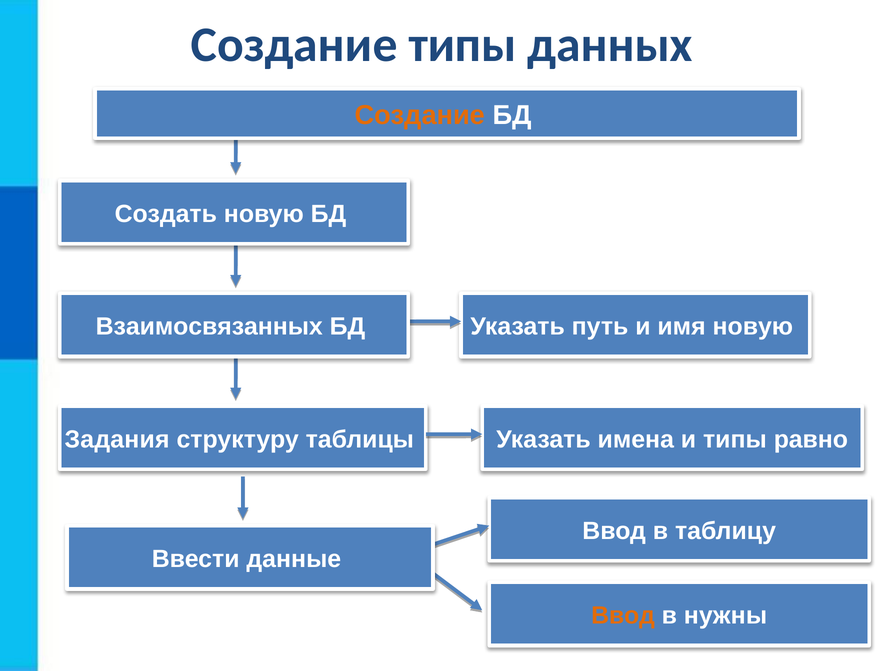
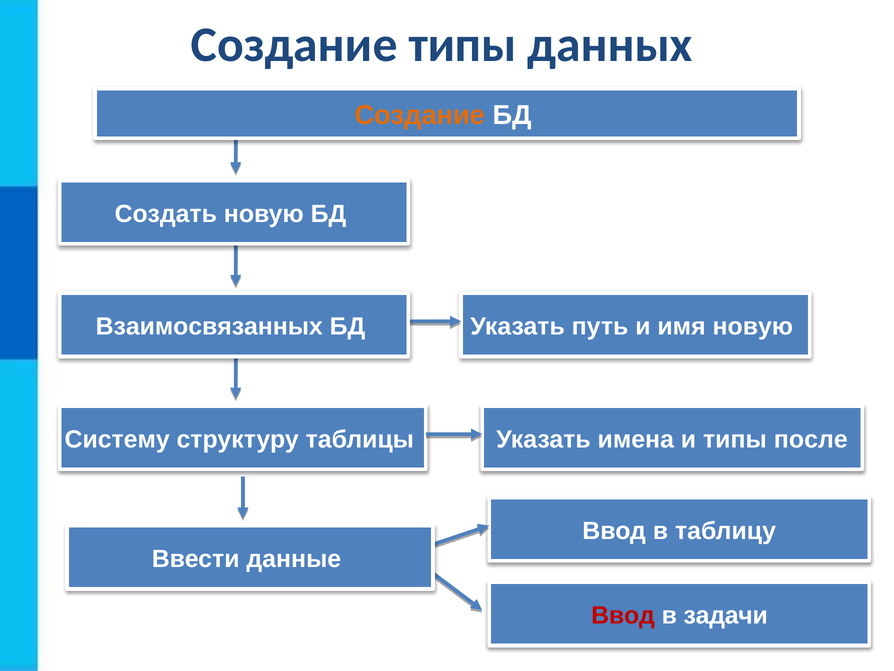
Задания: Задания -> Систему
равно: равно -> после
Ввод at (623, 615) colour: orange -> red
нужны: нужны -> задачи
